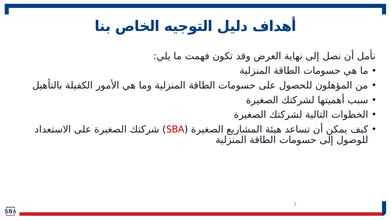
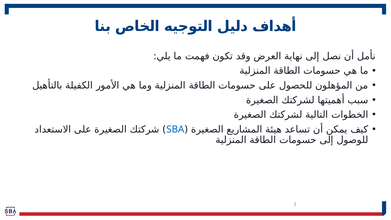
SBA colour: red -> blue
